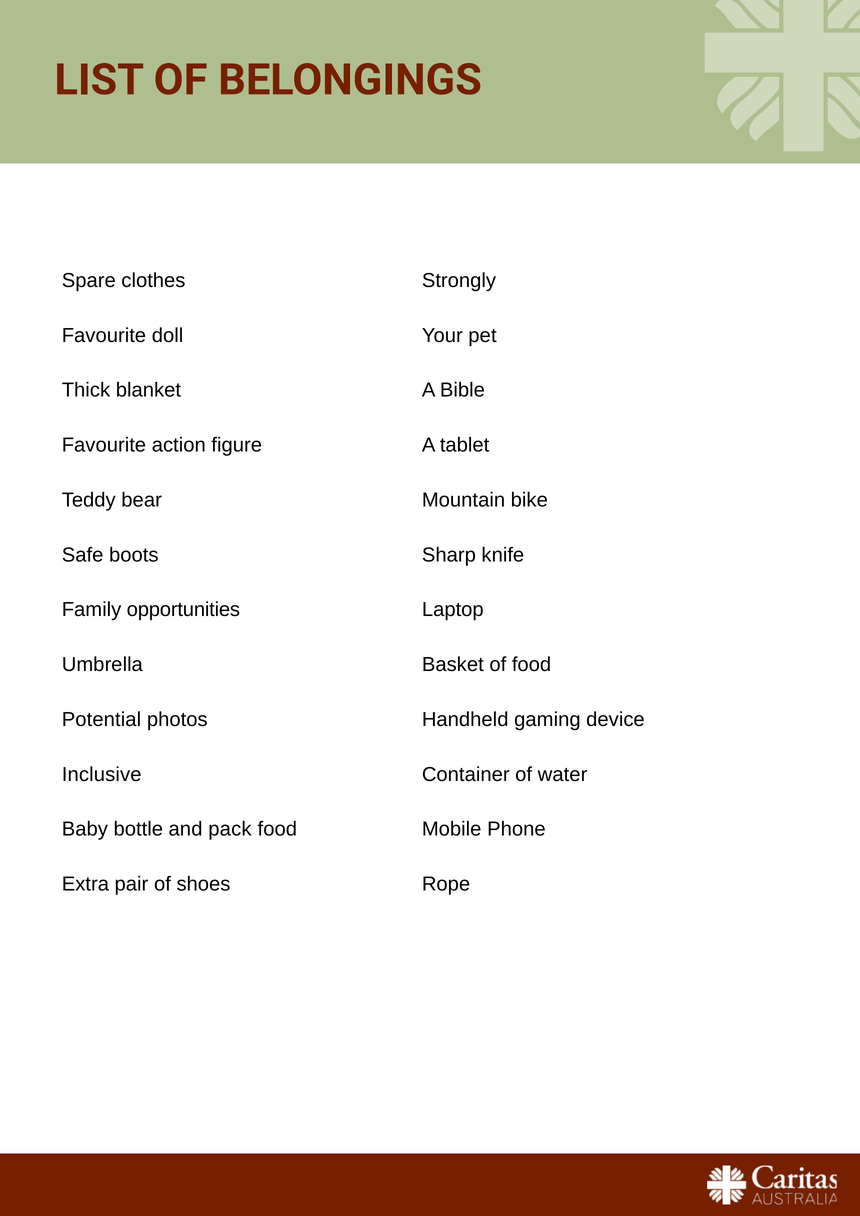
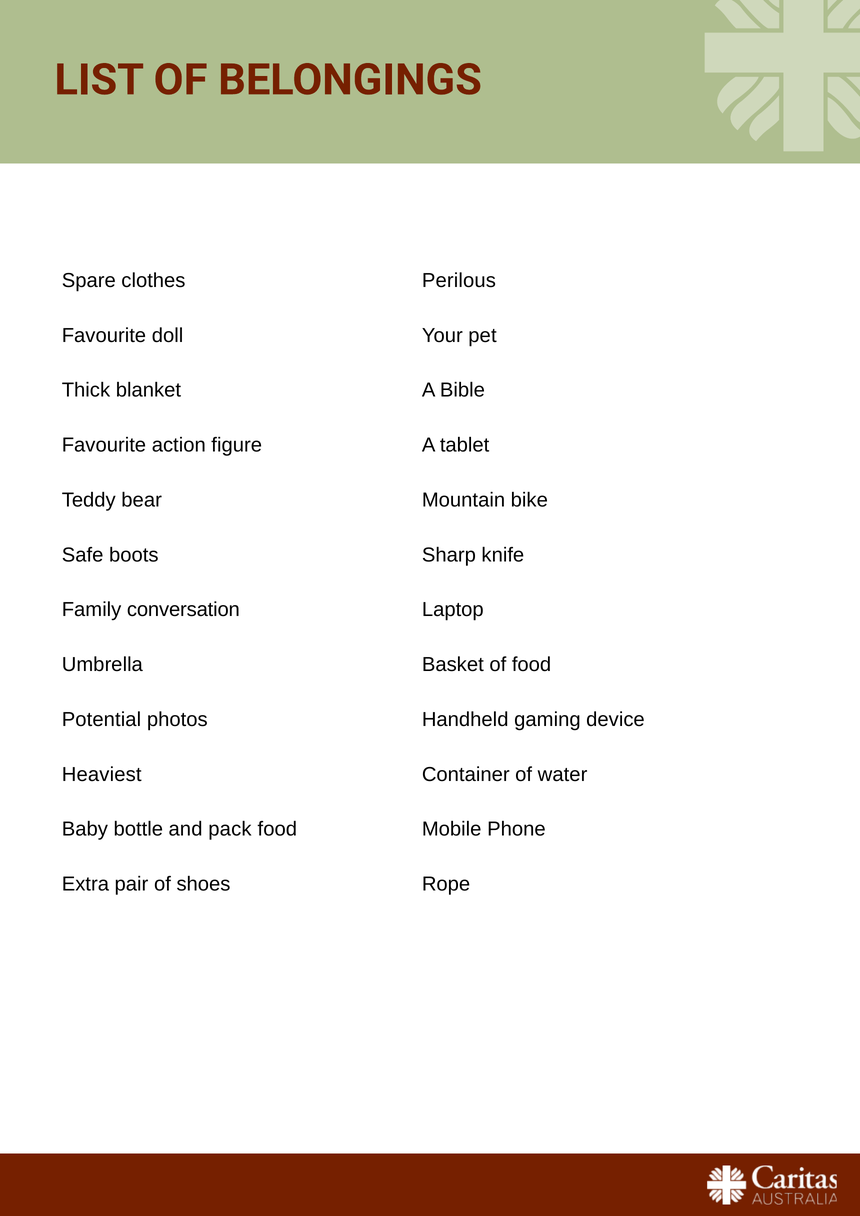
Strongly: Strongly -> Perilous
opportunities: opportunities -> conversation
Inclusive: Inclusive -> Heaviest
